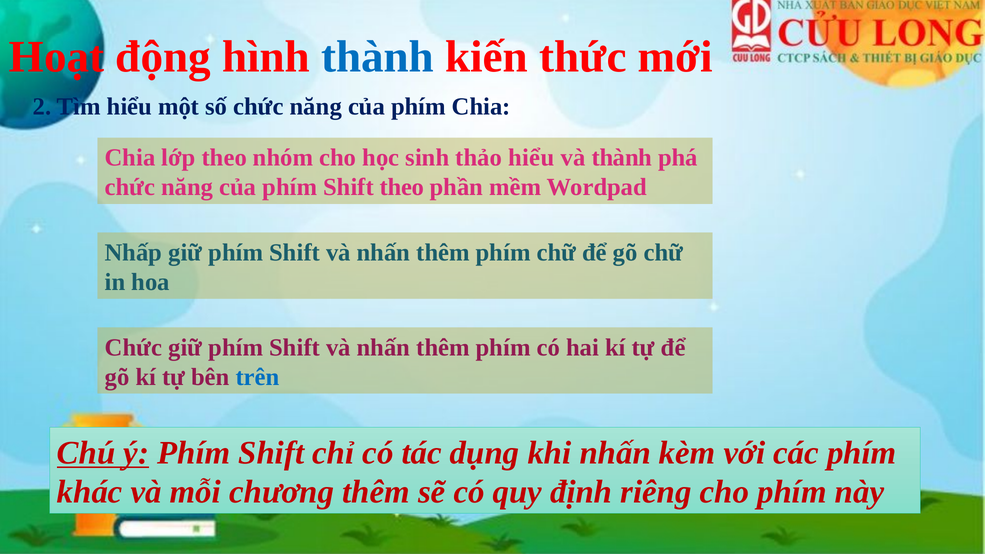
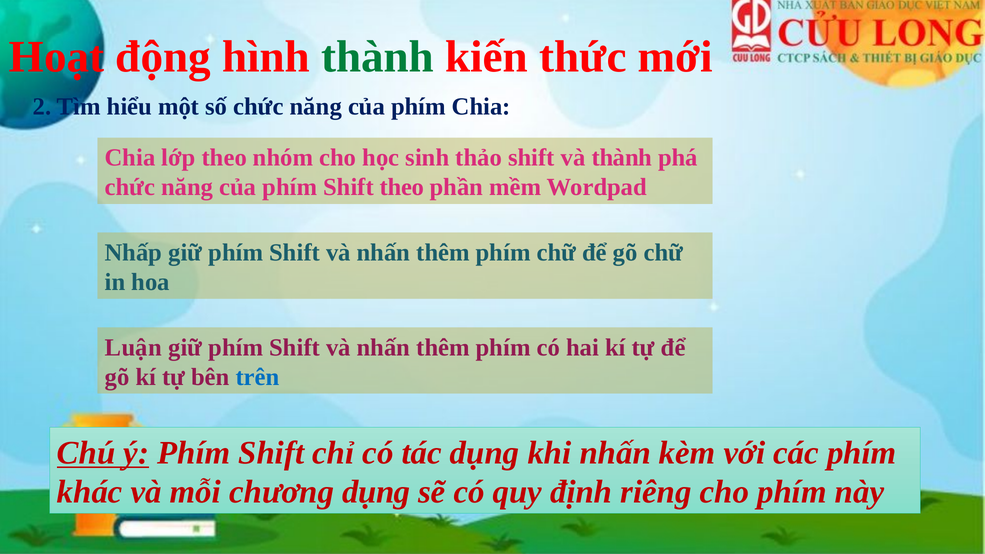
thành at (378, 57) colour: blue -> green
thảo hiểu: hiểu -> shift
Chức at (133, 347): Chức -> Luận
chương thêm: thêm -> dụng
